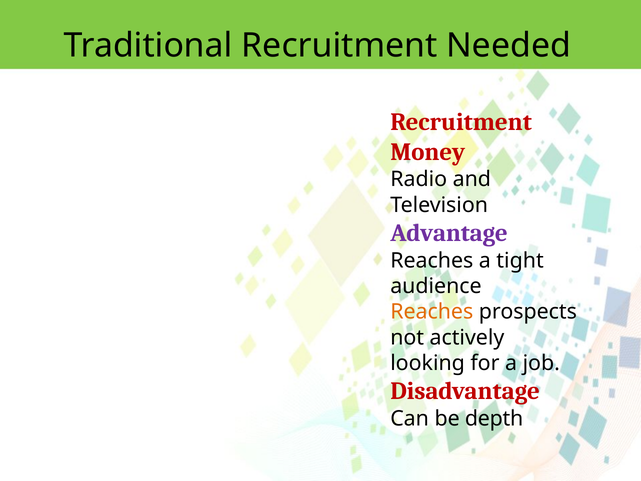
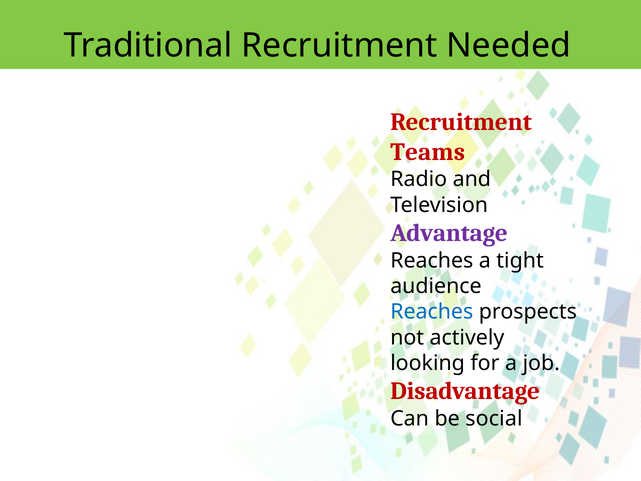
Money: Money -> Teams
Reaches at (432, 312) colour: orange -> blue
depth: depth -> social
